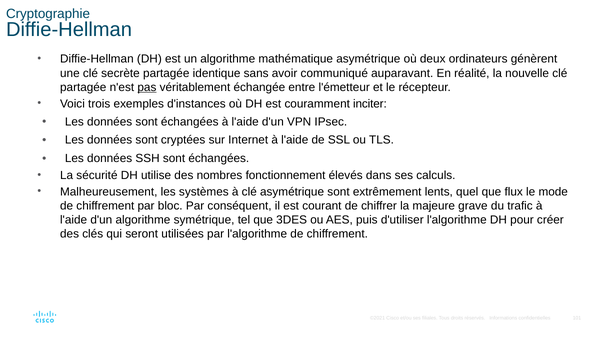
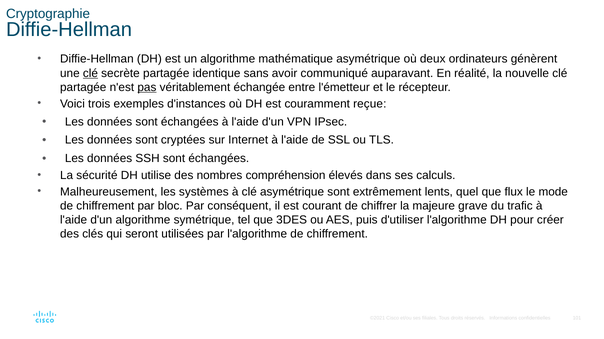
clé at (90, 73) underline: none -> present
inciter: inciter -> reçue
fonctionnement: fonctionnement -> compréhension
